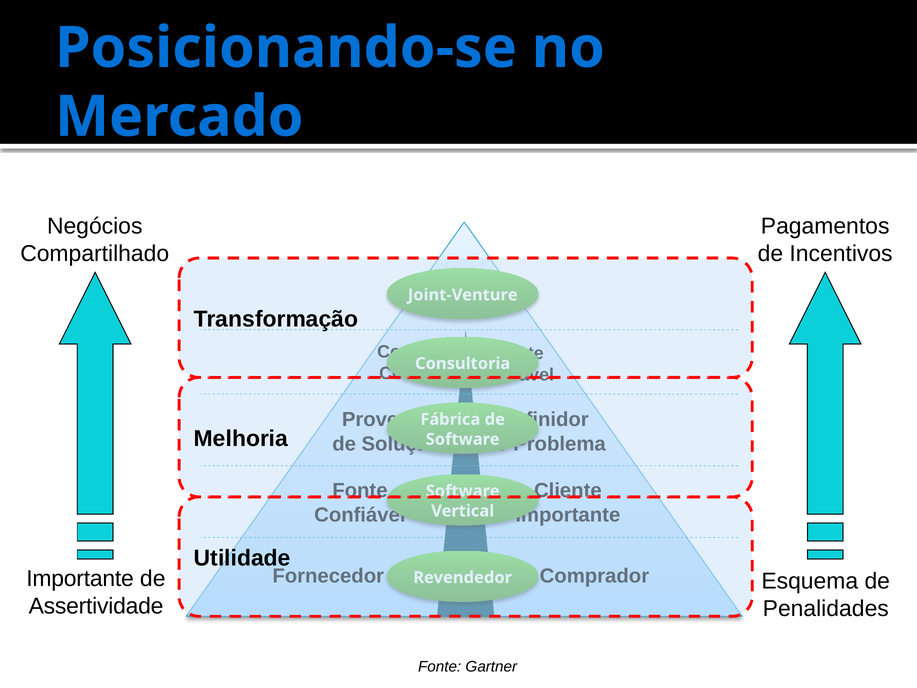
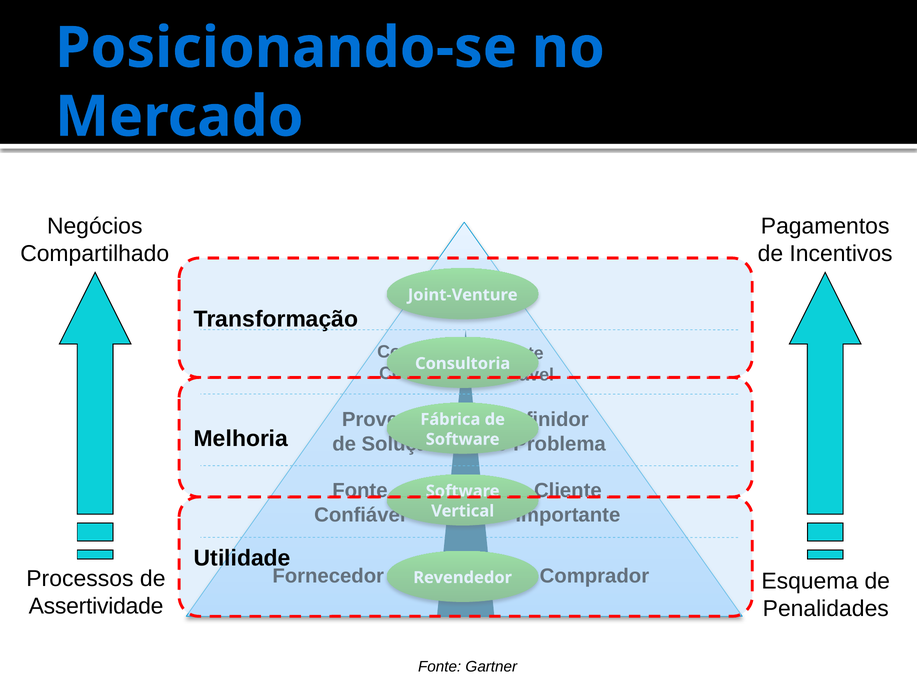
Importante at (80, 579): Importante -> Processos
